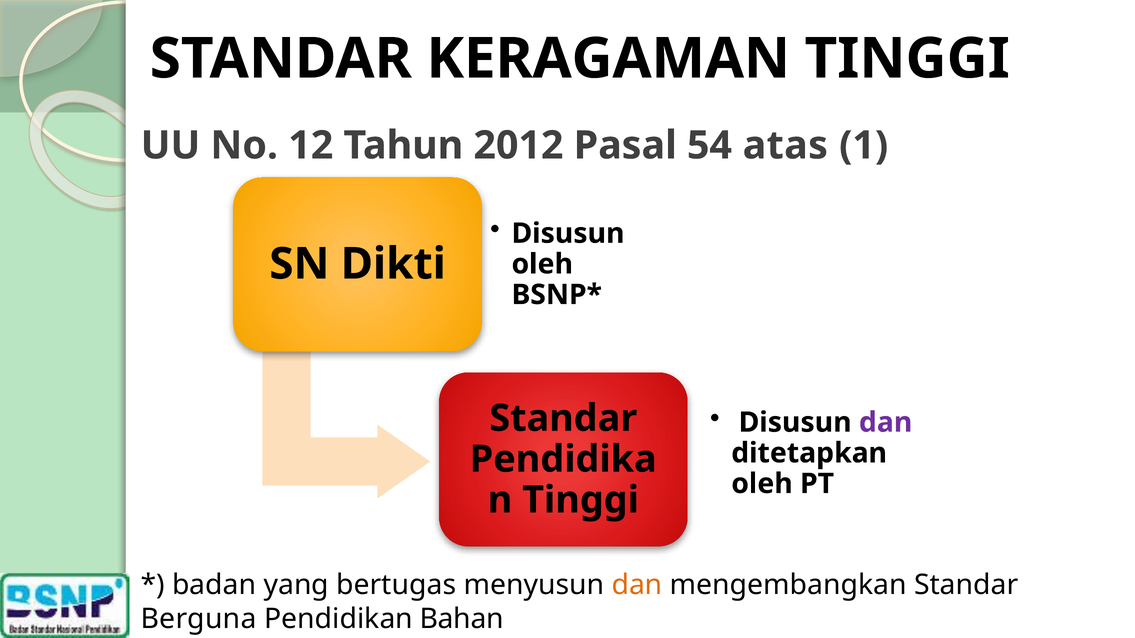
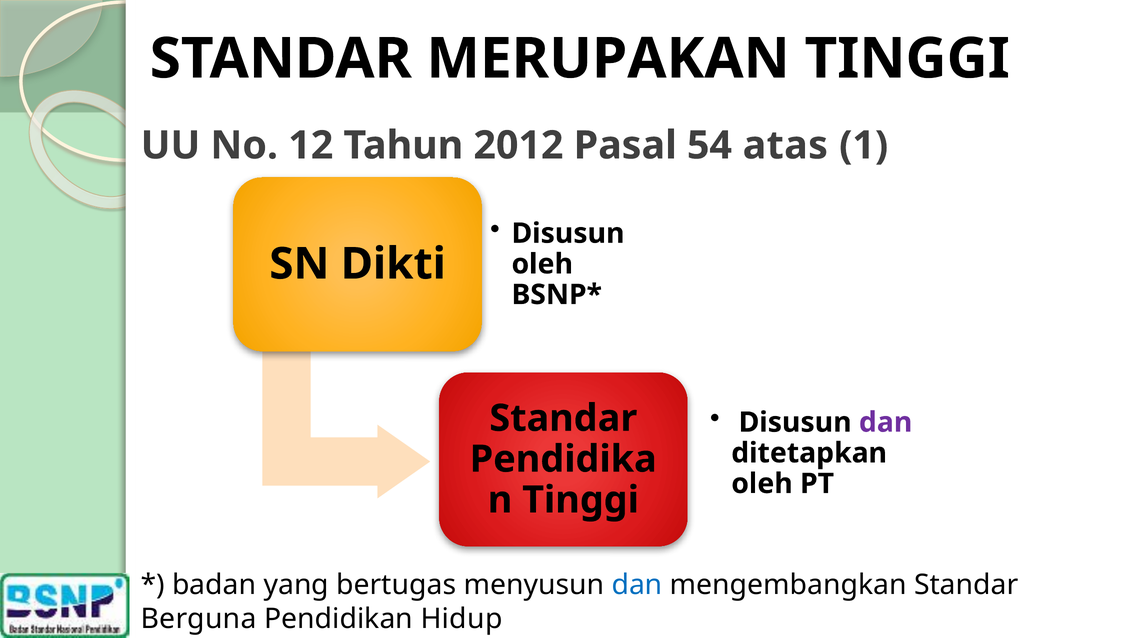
KERAGAMAN: KERAGAMAN -> MERUPAKAN
dan at (637, 585) colour: orange -> blue
Bahan: Bahan -> Hidup
